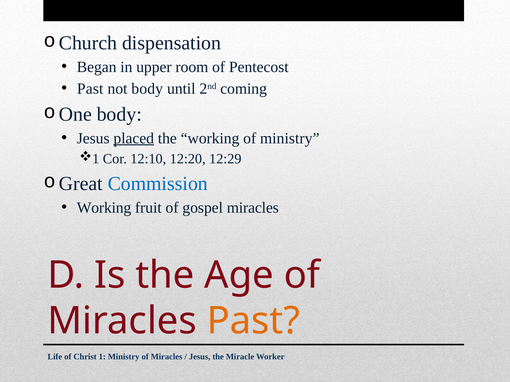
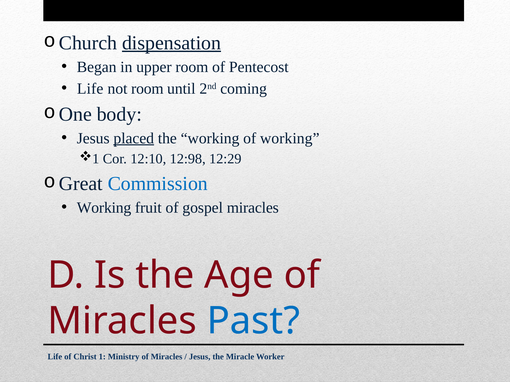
dispensation underline: none -> present
Past at (90, 89): Past -> Life
not body: body -> room
of ministry: ministry -> working
12:20: 12:20 -> 12:98
Past at (253, 321) colour: orange -> blue
